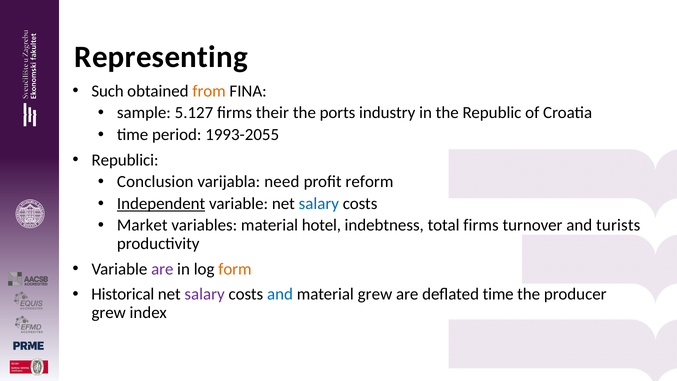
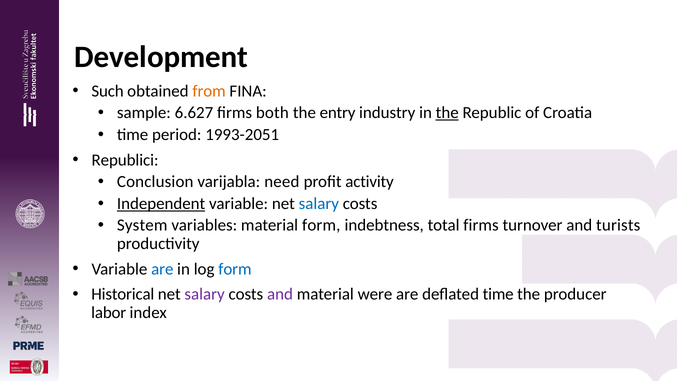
Representing: Representing -> Development
5.127: 5.127 -> 6.627
their: their -> both
ports: ports -> entry
the at (447, 113) underline: none -> present
1993-2055: 1993-2055 -> 1993-2051
reform: reform -> activity
Market: Market -> System
material hotel: hotel -> form
are at (162, 269) colour: purple -> blue
form at (235, 269) colour: orange -> blue
and at (280, 294) colour: blue -> purple
material grew: grew -> were
grew at (109, 312): grew -> labor
